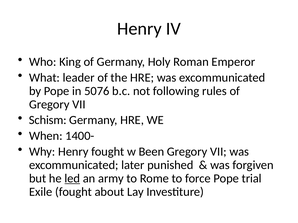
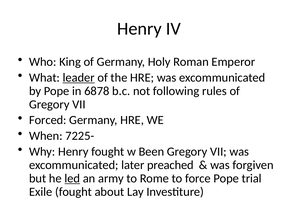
leader underline: none -> present
5076: 5076 -> 6878
Schism: Schism -> Forced
1400-: 1400- -> 7225-
punished: punished -> preached
